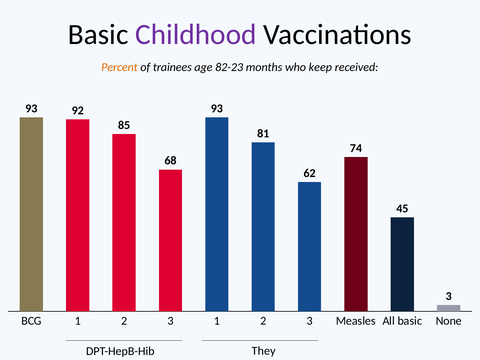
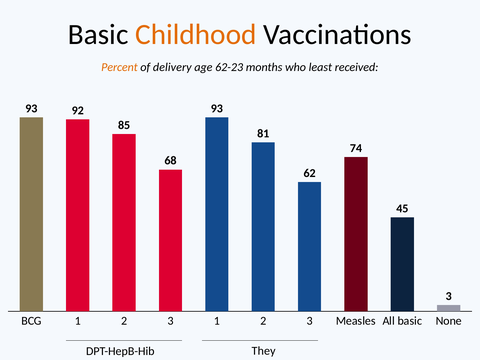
Childhood colour: purple -> orange
trainees: trainees -> delivery
82-23: 82-23 -> 62-23
keep: keep -> least
